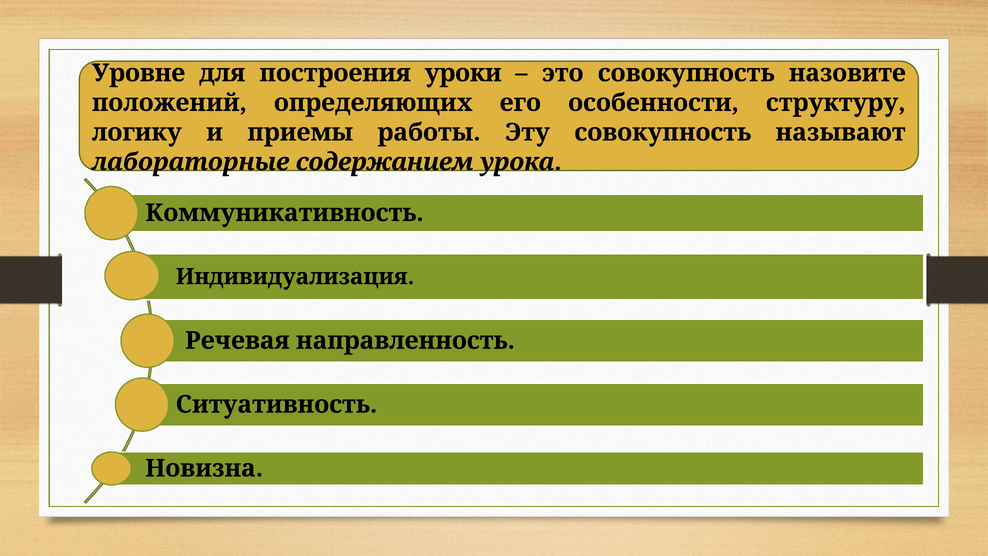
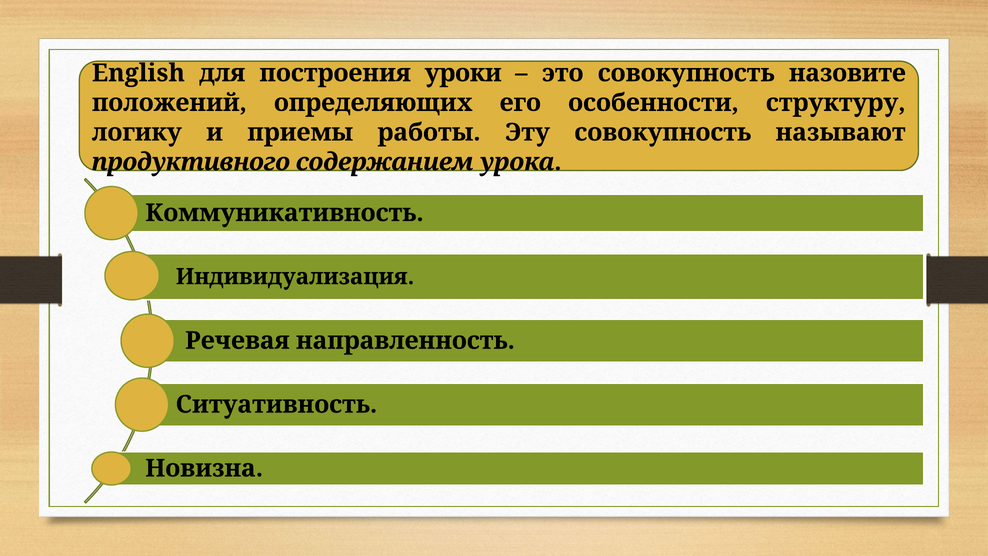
Уровне: Уровне -> English
лабораторные: лабораторные -> продуктивного
